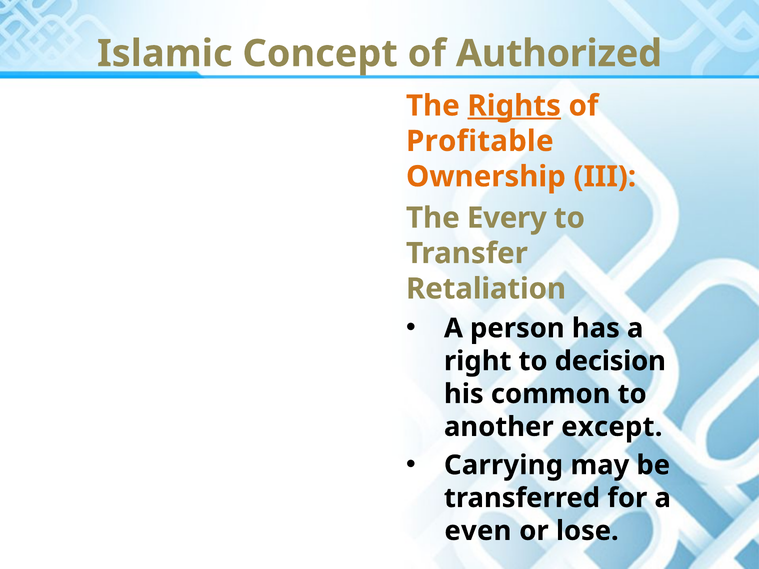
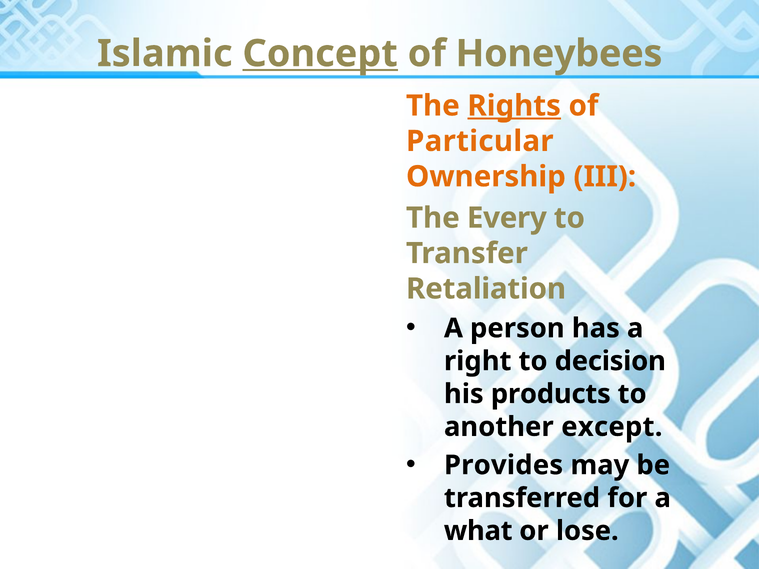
Concept underline: none -> present
Authorized: Authorized -> Honeybees
Profitable: Profitable -> Particular
common: common -> products
Carrying: Carrying -> Provides
even: even -> what
